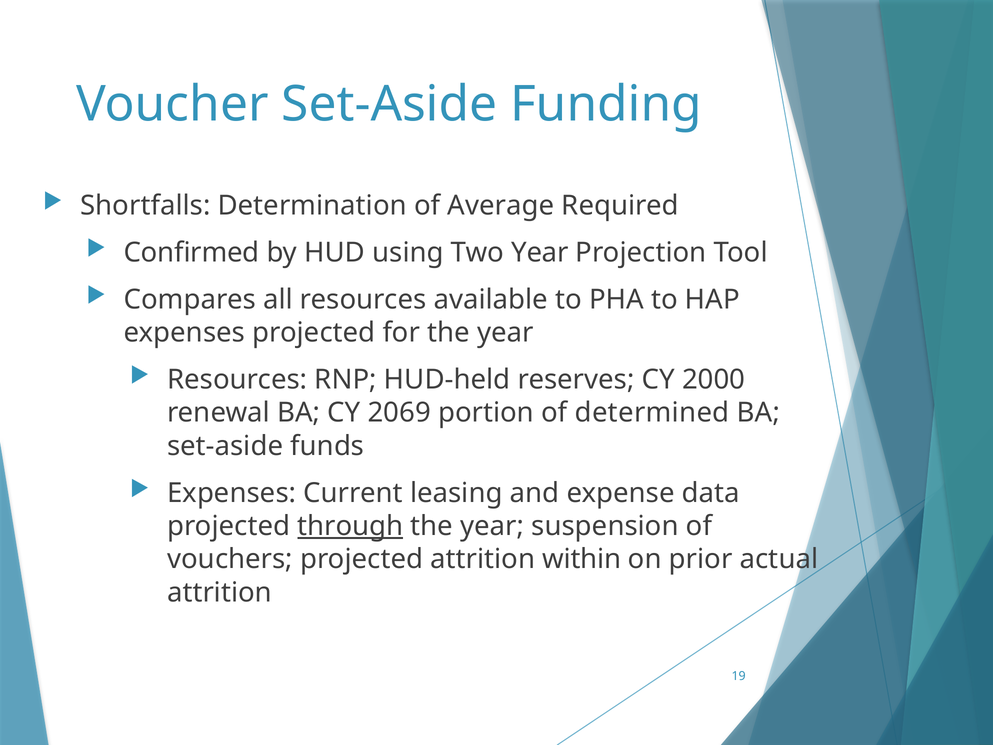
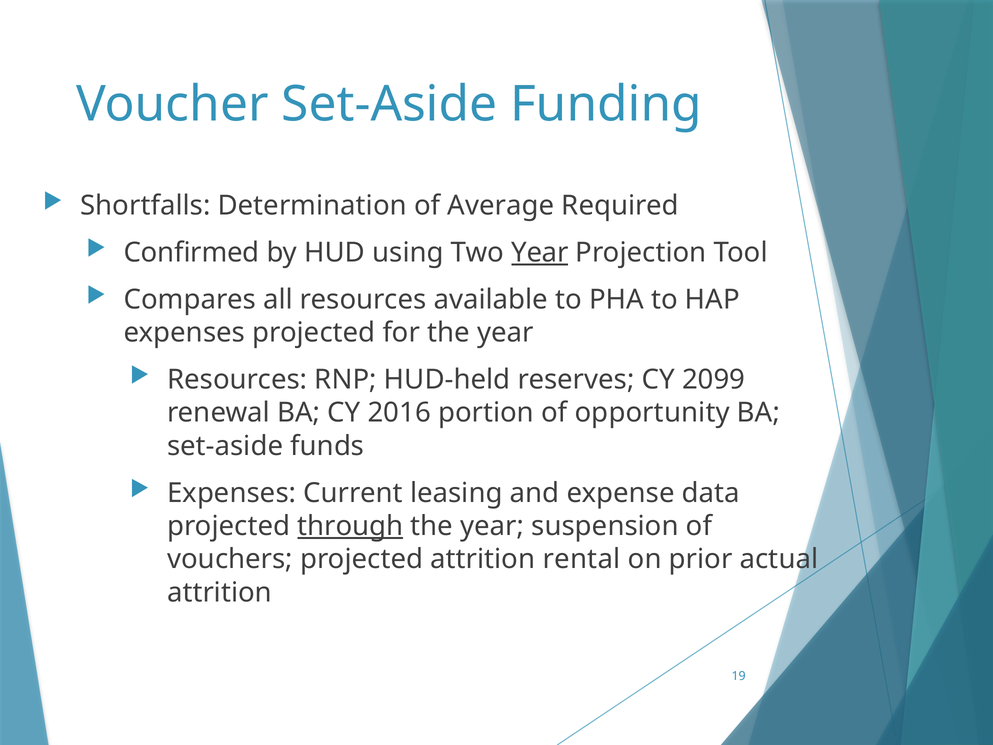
Year at (540, 253) underline: none -> present
2000: 2000 -> 2099
2069: 2069 -> 2016
determined: determined -> opportunity
within: within -> rental
